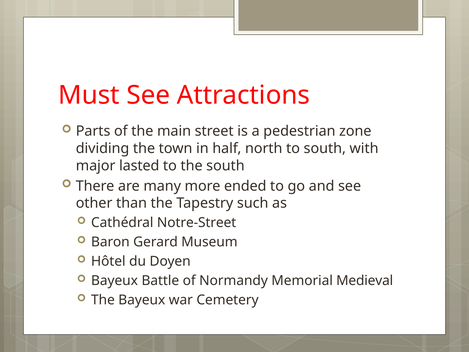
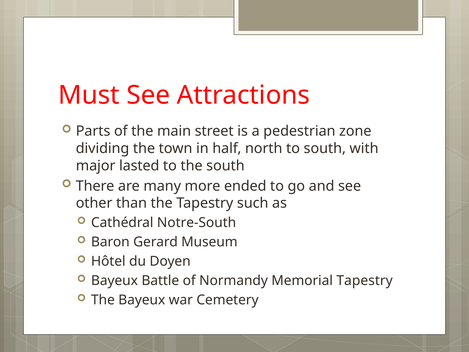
Notre-Street: Notre-Street -> Notre-South
Memorial Medieval: Medieval -> Tapestry
